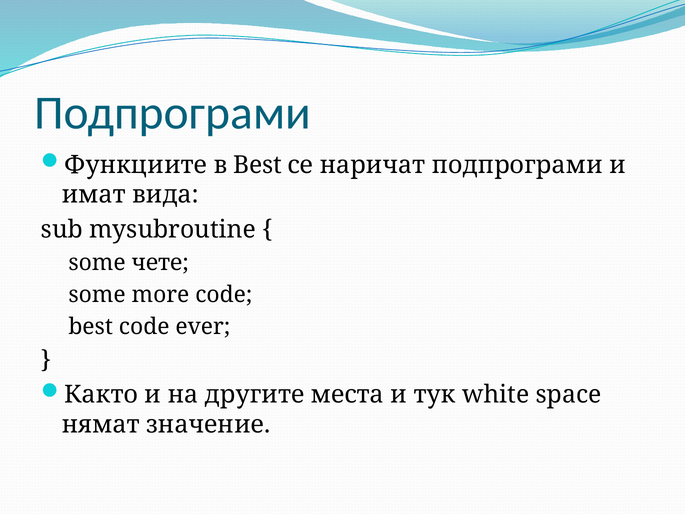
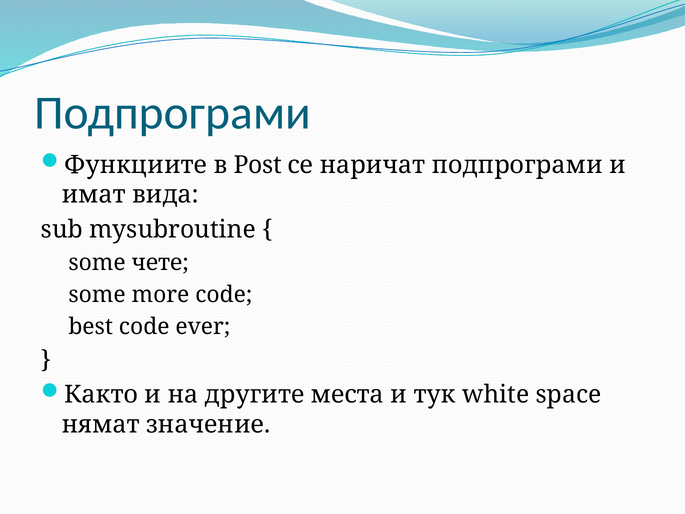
в Best: Best -> Post
